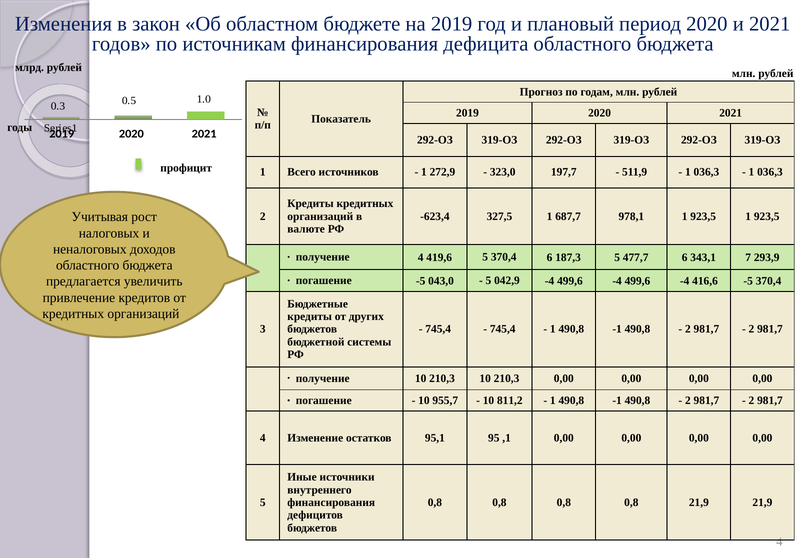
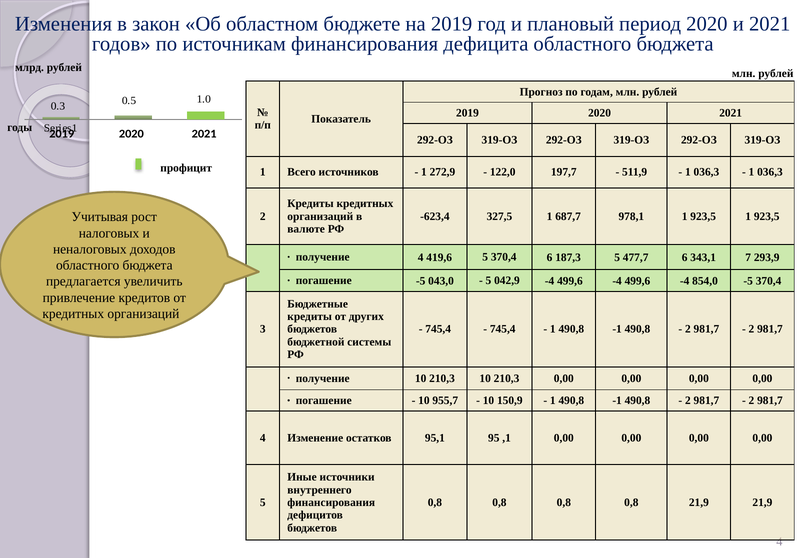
323,0: 323,0 -> 122,0
416,6: 416,6 -> 854,0
811,2: 811,2 -> 150,9
